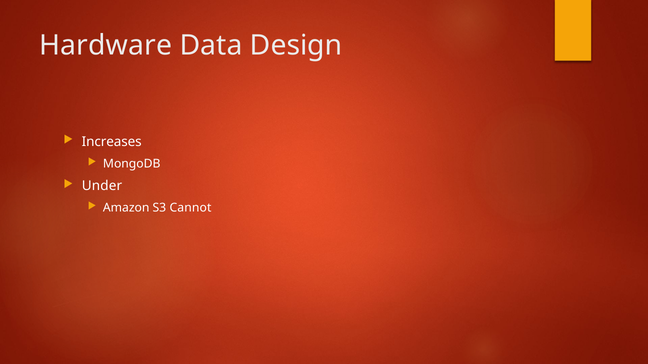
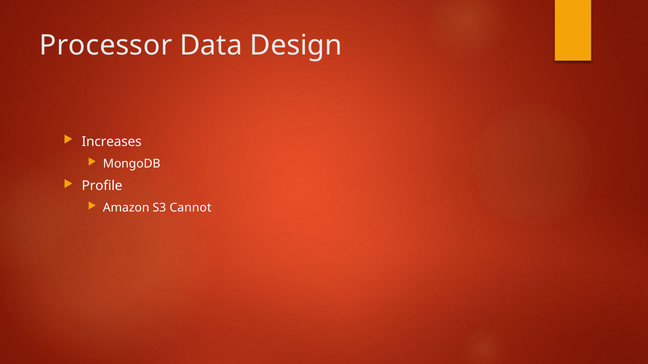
Hardware: Hardware -> Processor
Under: Under -> Profile
